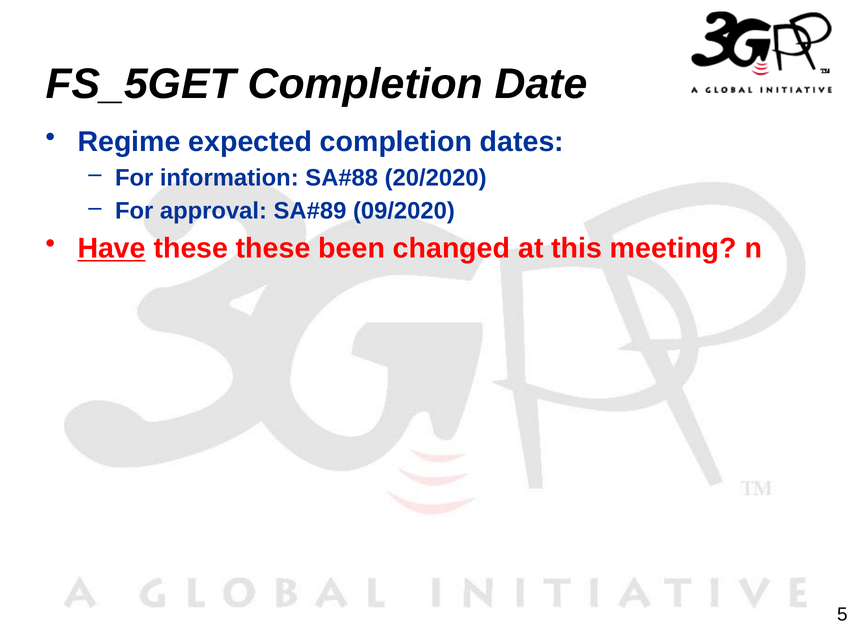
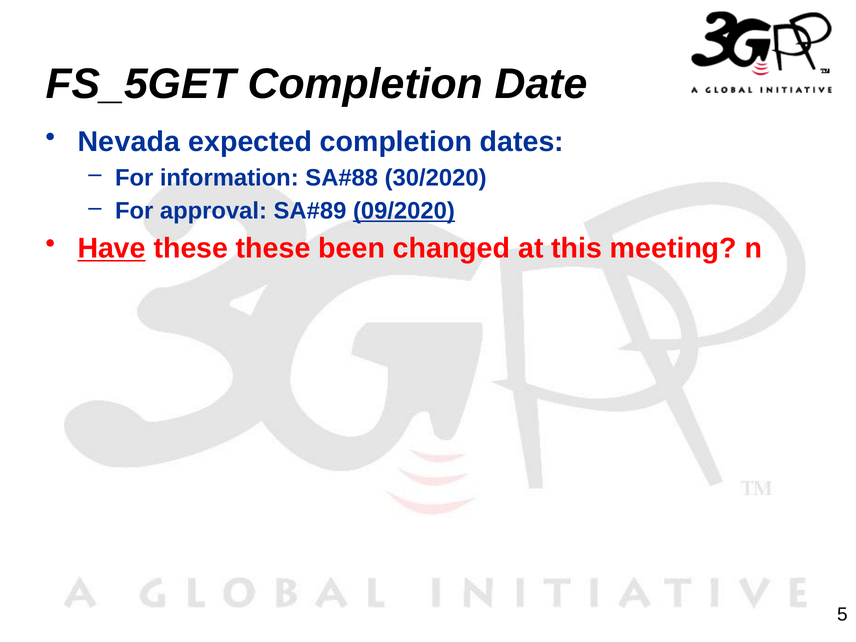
Regime: Regime -> Nevada
20/2020: 20/2020 -> 30/2020
09/2020 underline: none -> present
